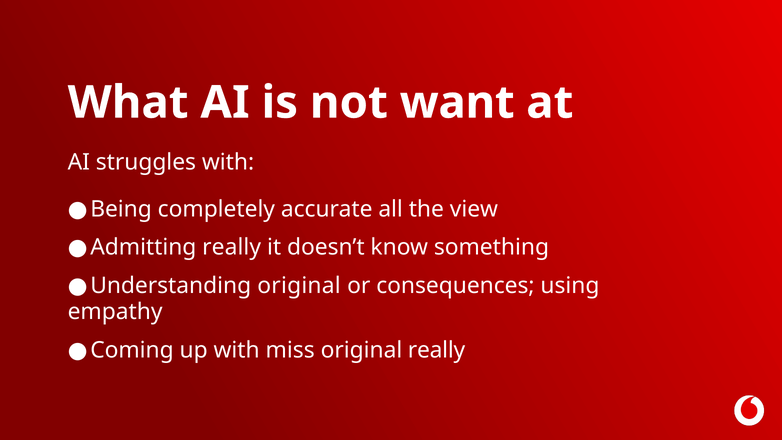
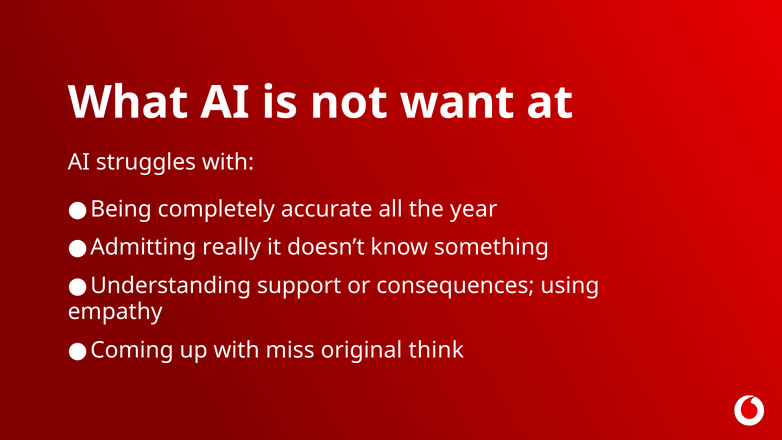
view: view -> year
Understanding original: original -> support
original really: really -> think
